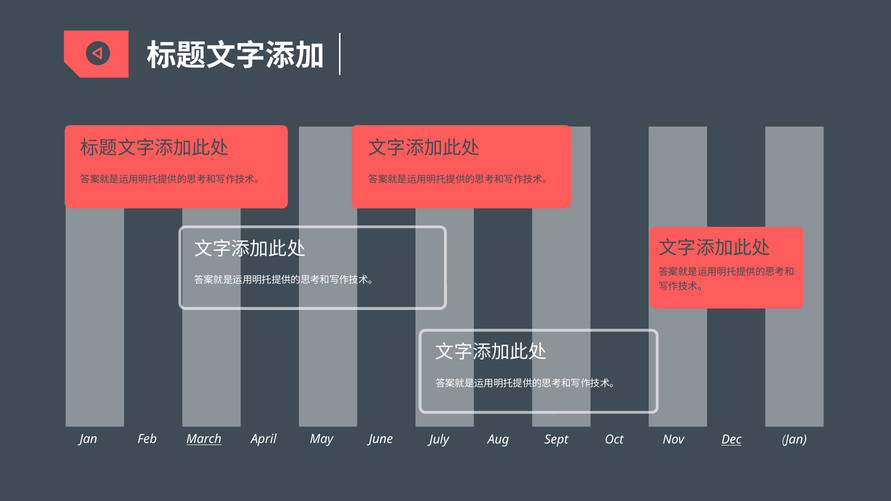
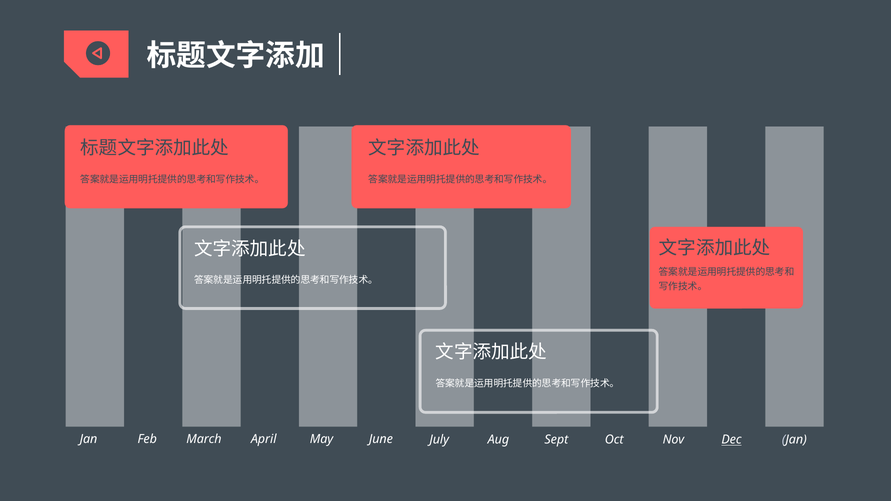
March underline: present -> none
